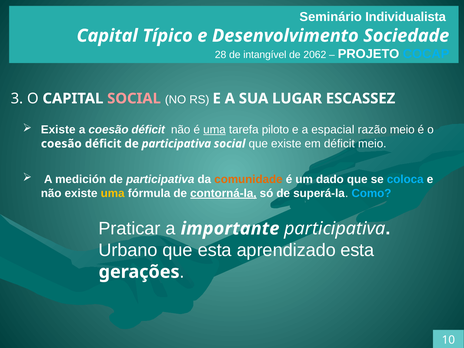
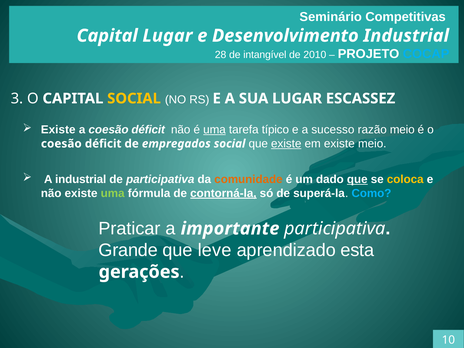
Individualista: Individualista -> Competitivas
Capital Típico: Típico -> Lugar
Desenvolvimento Sociedade: Sociedade -> Industrial
2062: 2062 -> 2010
SOCIAL at (134, 99) colour: pink -> yellow
piloto: piloto -> típico
espacial: espacial -> sucesso
déficit de participativa: participativa -> empregados
existe at (286, 144) underline: none -> present
em déficit: déficit -> existe
A medición: medición -> industrial
que at (357, 179) underline: none -> present
coloca colour: light blue -> yellow
uma at (113, 193) colour: yellow -> light green
Urbano: Urbano -> Grande
que esta: esta -> leve
